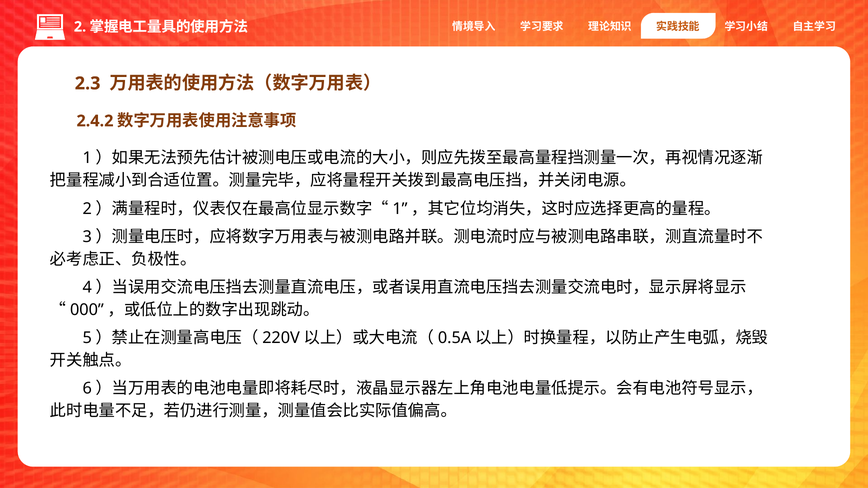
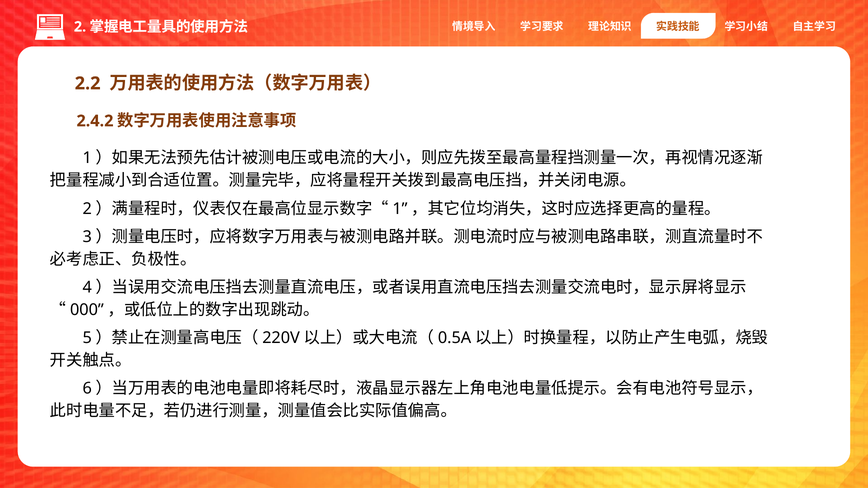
2.3: 2.3 -> 2.2
